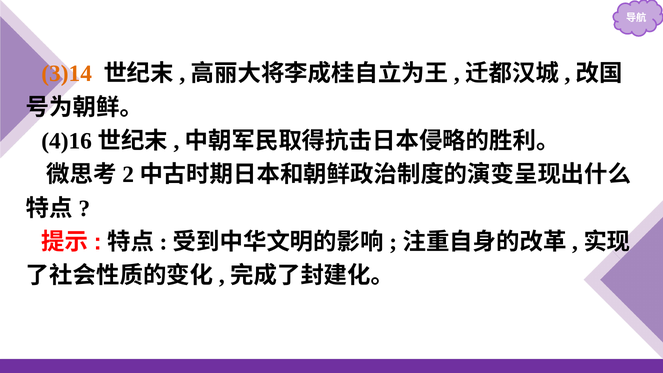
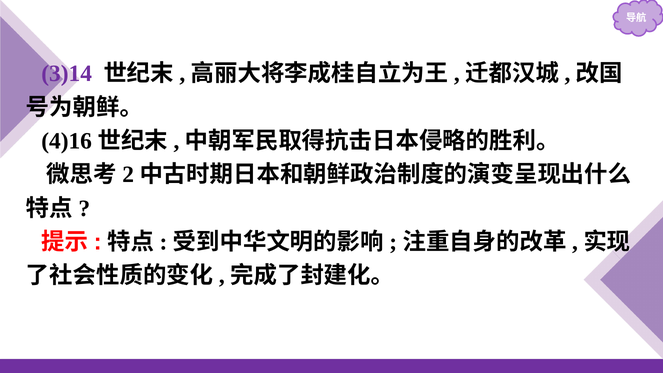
3)14 colour: orange -> purple
